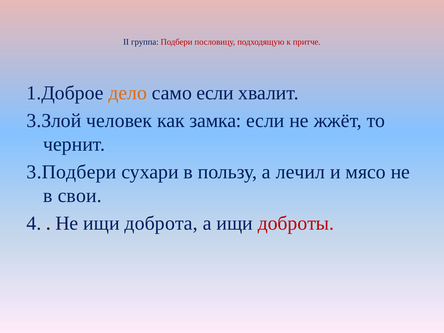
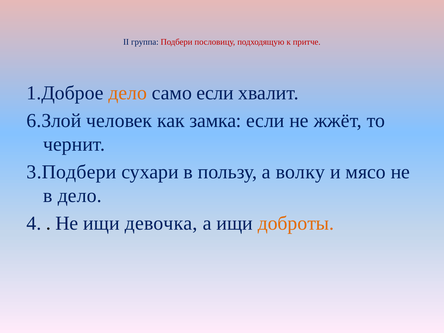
3.Злой: 3.Злой -> 6.Злой
лечил: лечил -> волку
в свои: свои -> дело
доброта: доброта -> девочка
доброты colour: red -> orange
